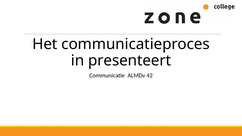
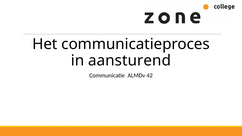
presenteert: presenteert -> aansturend
